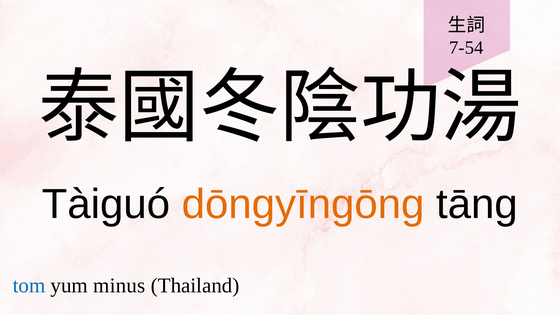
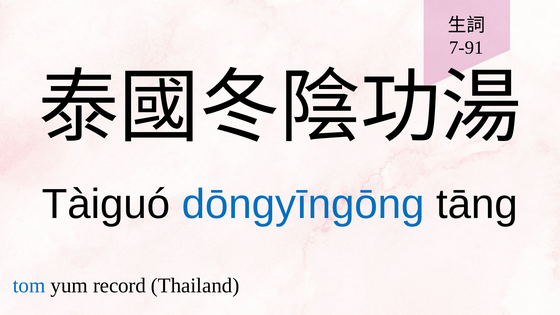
7-54: 7-54 -> 7-91
dōngyīngōng colour: orange -> blue
minus: minus -> record
